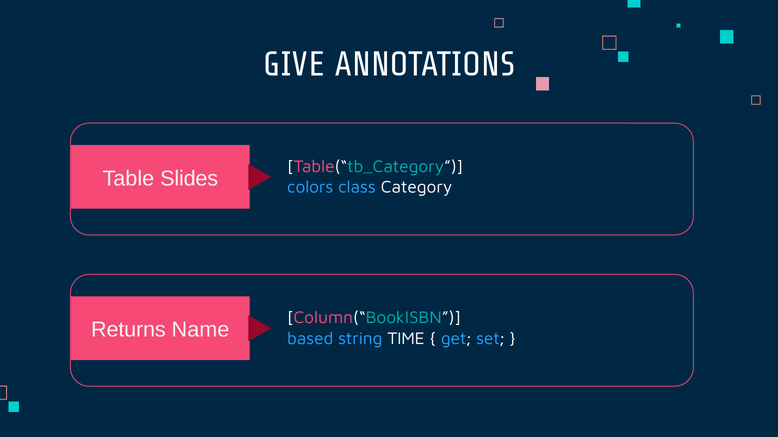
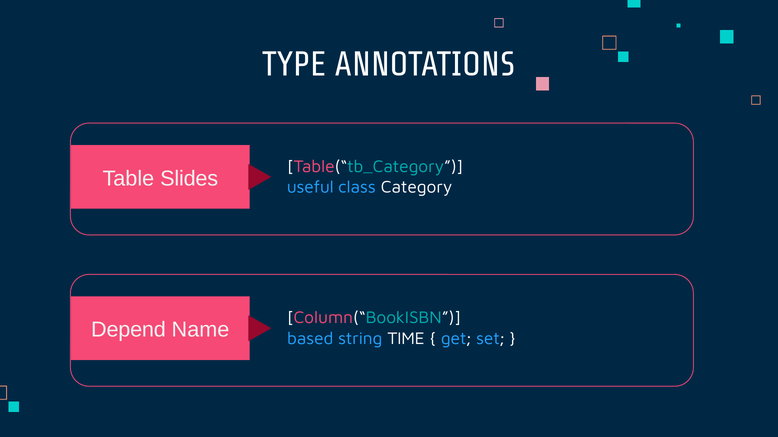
GIVE: GIVE -> TYPE
colors: colors -> useful
Returns: Returns -> Depend
